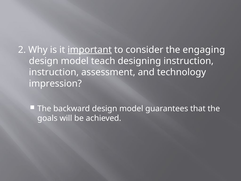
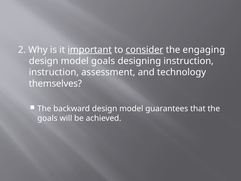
consider underline: none -> present
model teach: teach -> goals
impression: impression -> themselves
